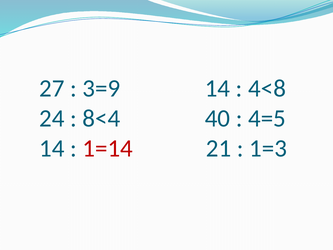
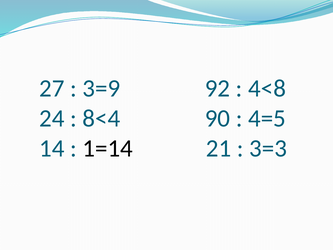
3=9 14: 14 -> 92
40: 40 -> 90
1=14 colour: red -> black
1=3: 1=3 -> 3=3
